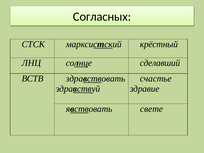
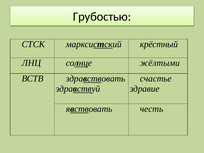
Согласных: Согласных -> Грубостью
сделавший: сделавший -> жёлтыми
свете: свете -> честь
